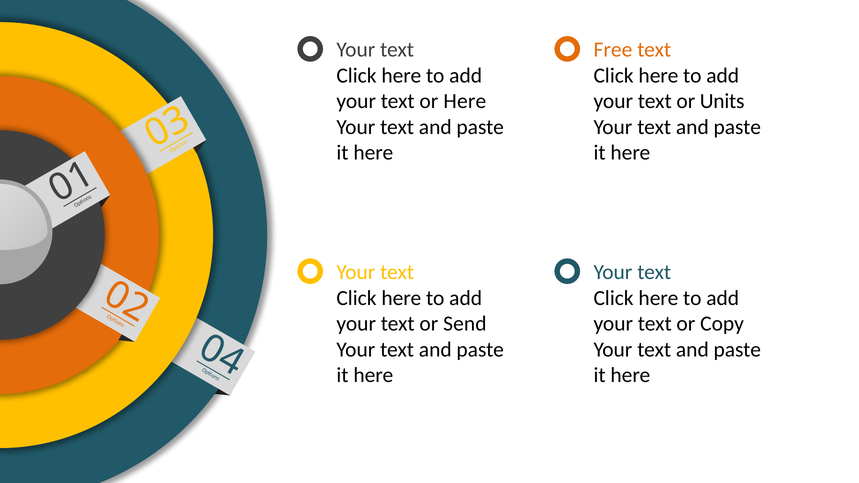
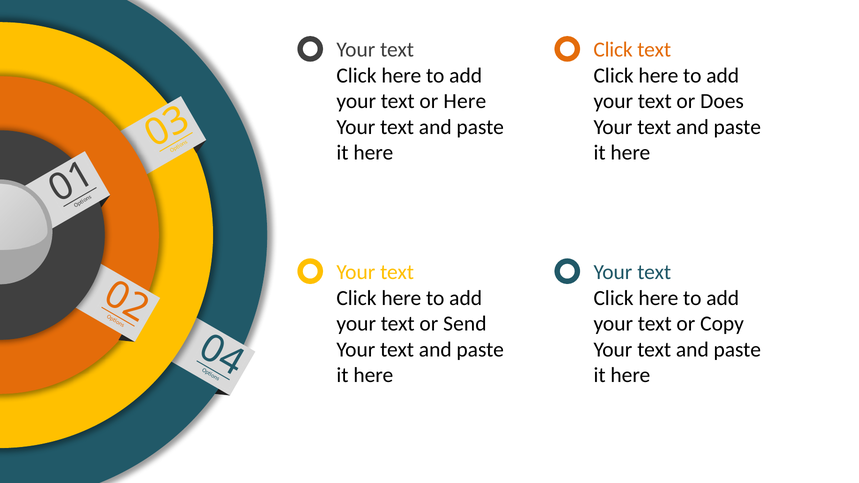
Free at (613, 50): Free -> Click
Units: Units -> Does
